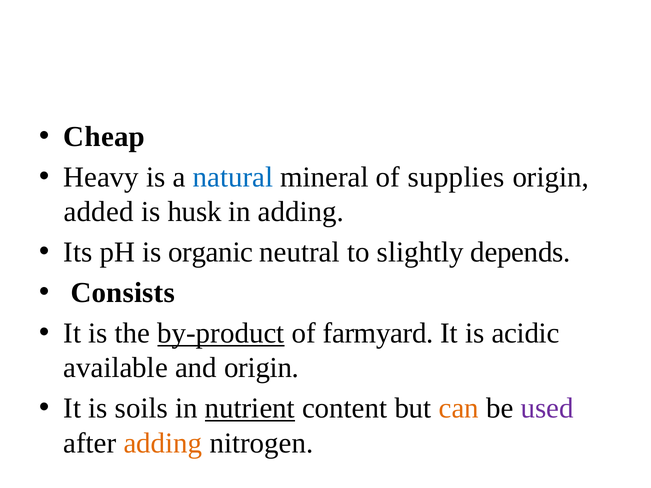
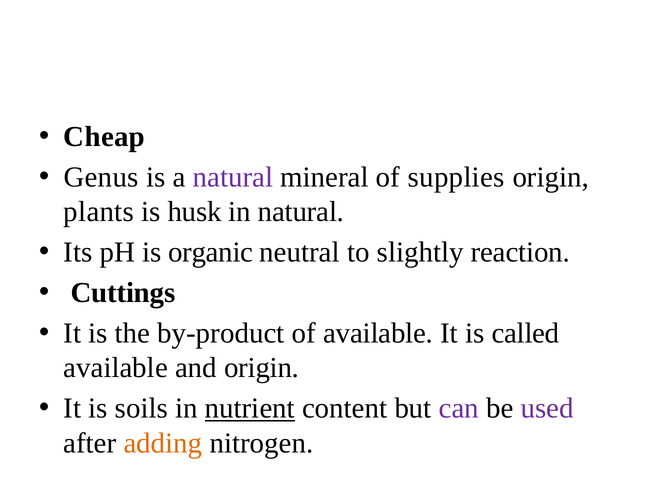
Heavy: Heavy -> Genus
natural at (233, 177) colour: blue -> purple
added: added -> plants
in adding: adding -> natural
depends: depends -> reaction
Consists: Consists -> Cuttings
by-product underline: present -> none
of farmyard: farmyard -> available
acidic: acidic -> called
can colour: orange -> purple
